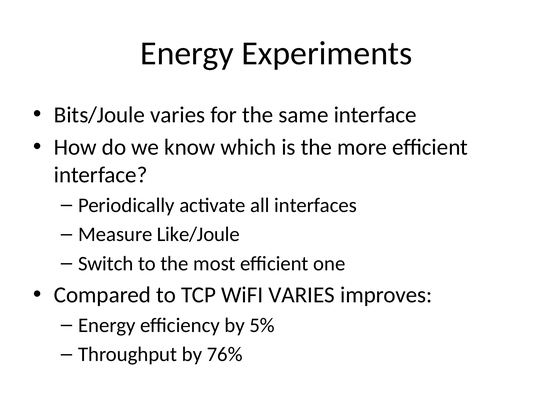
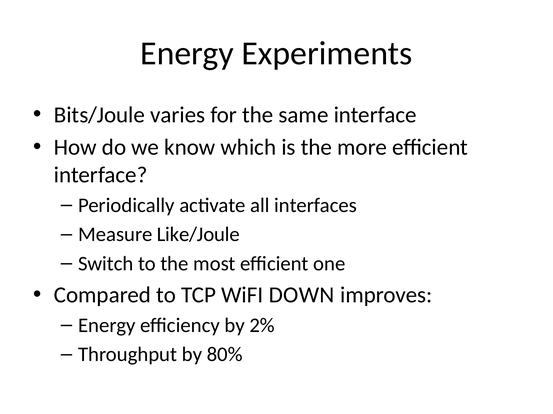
WiFI VARIES: VARIES -> DOWN
5%: 5% -> 2%
76%: 76% -> 80%
